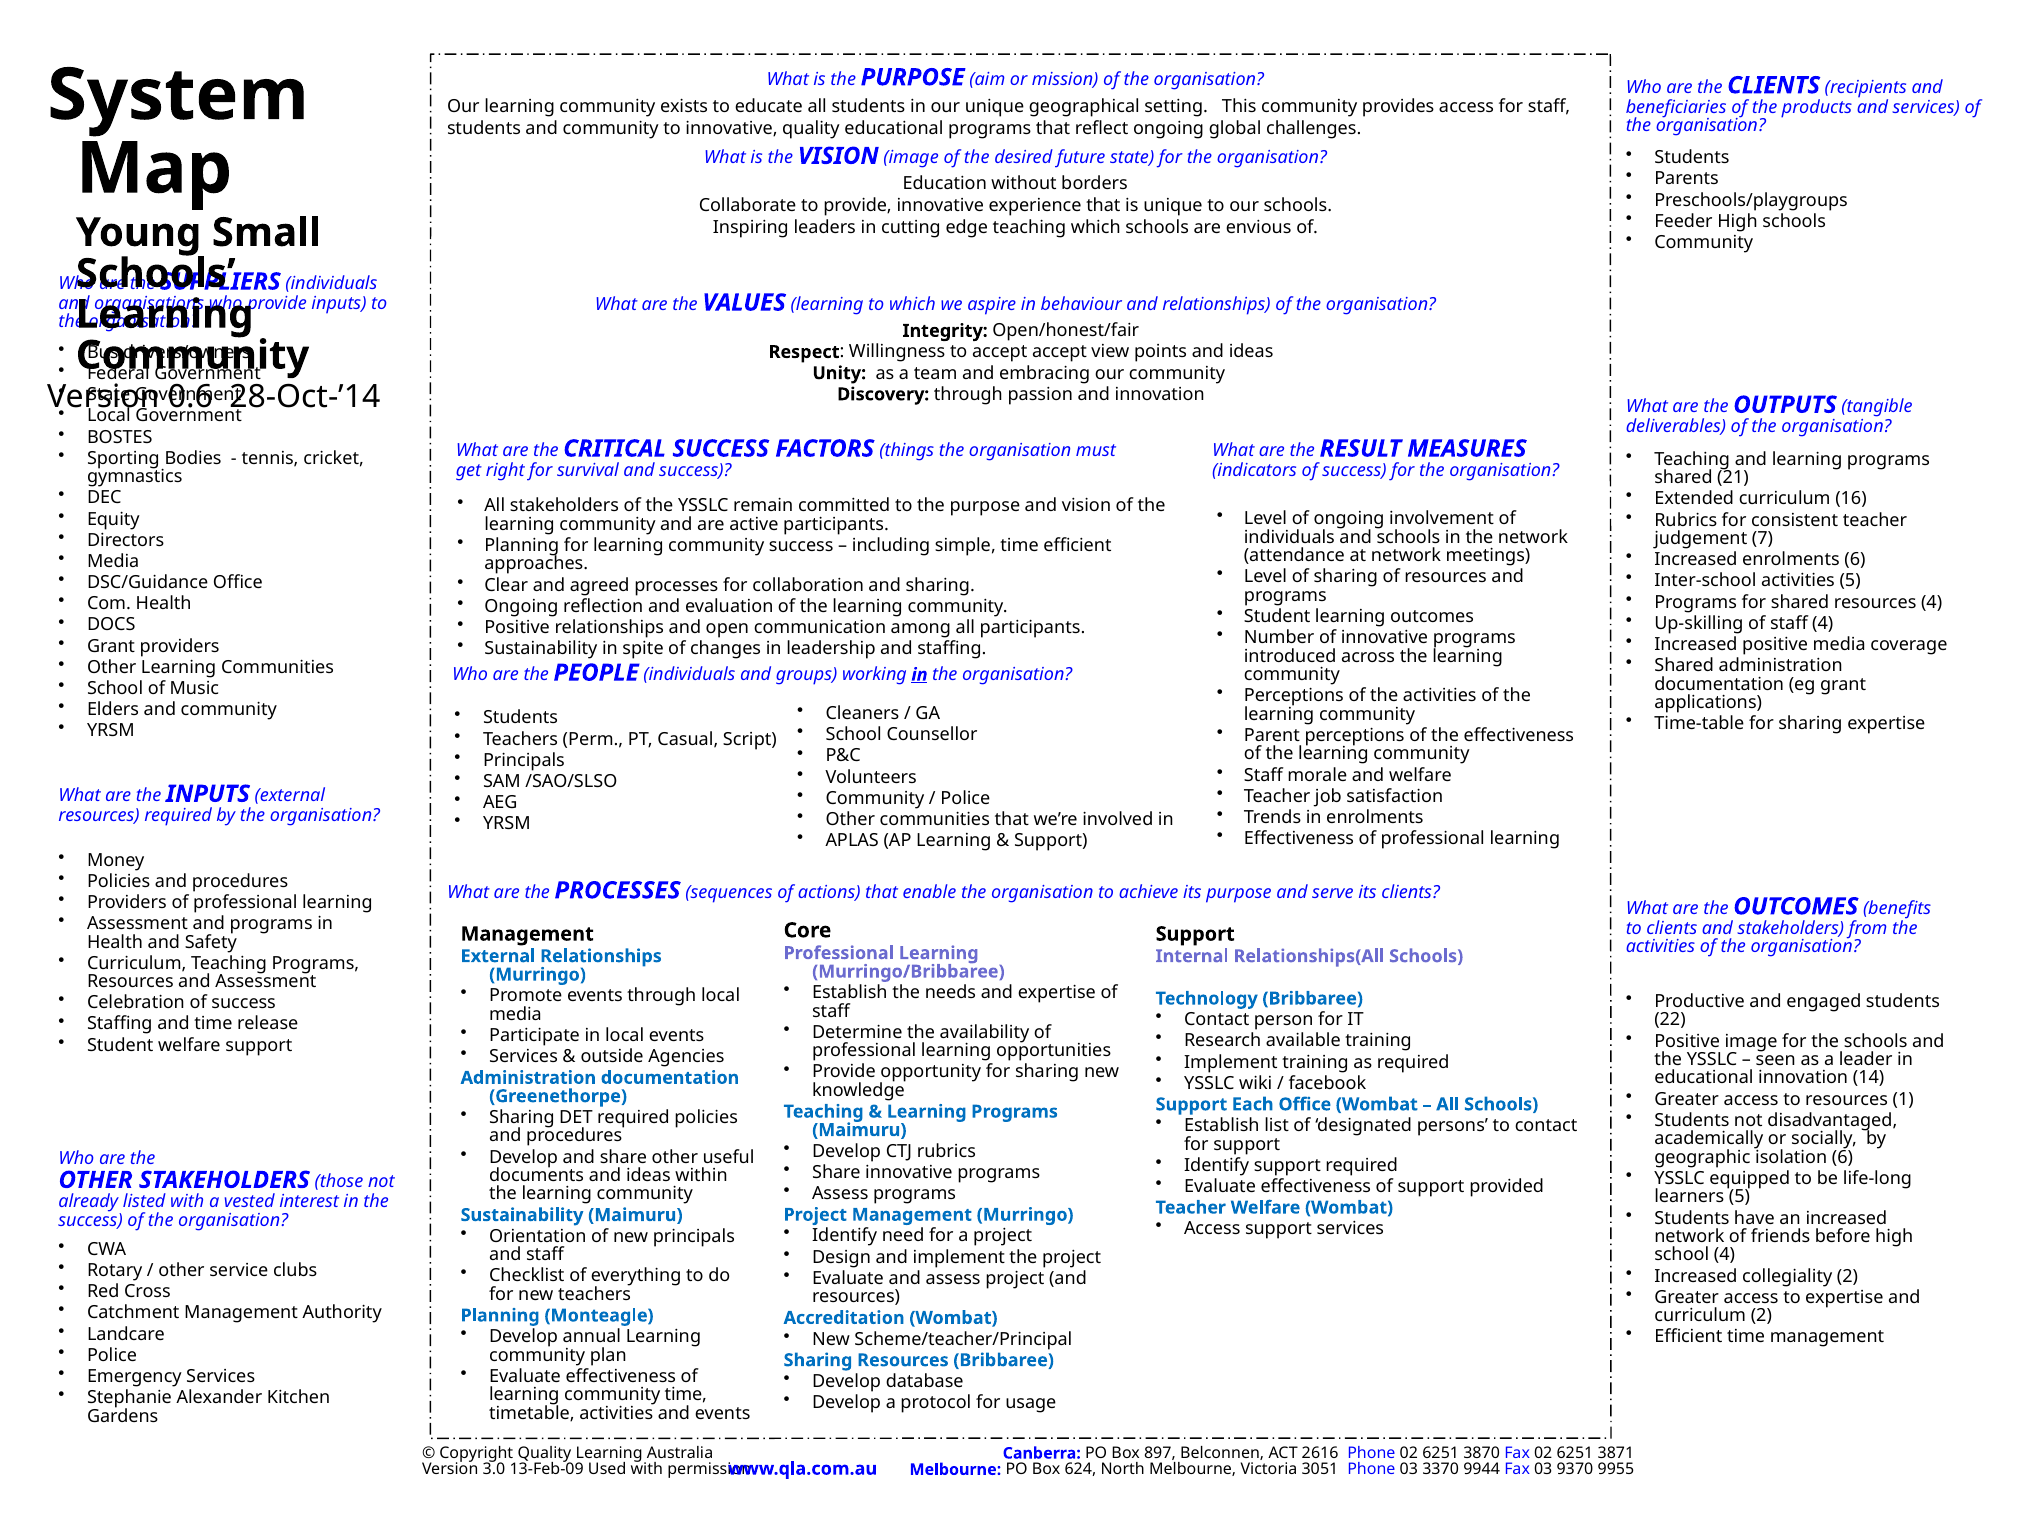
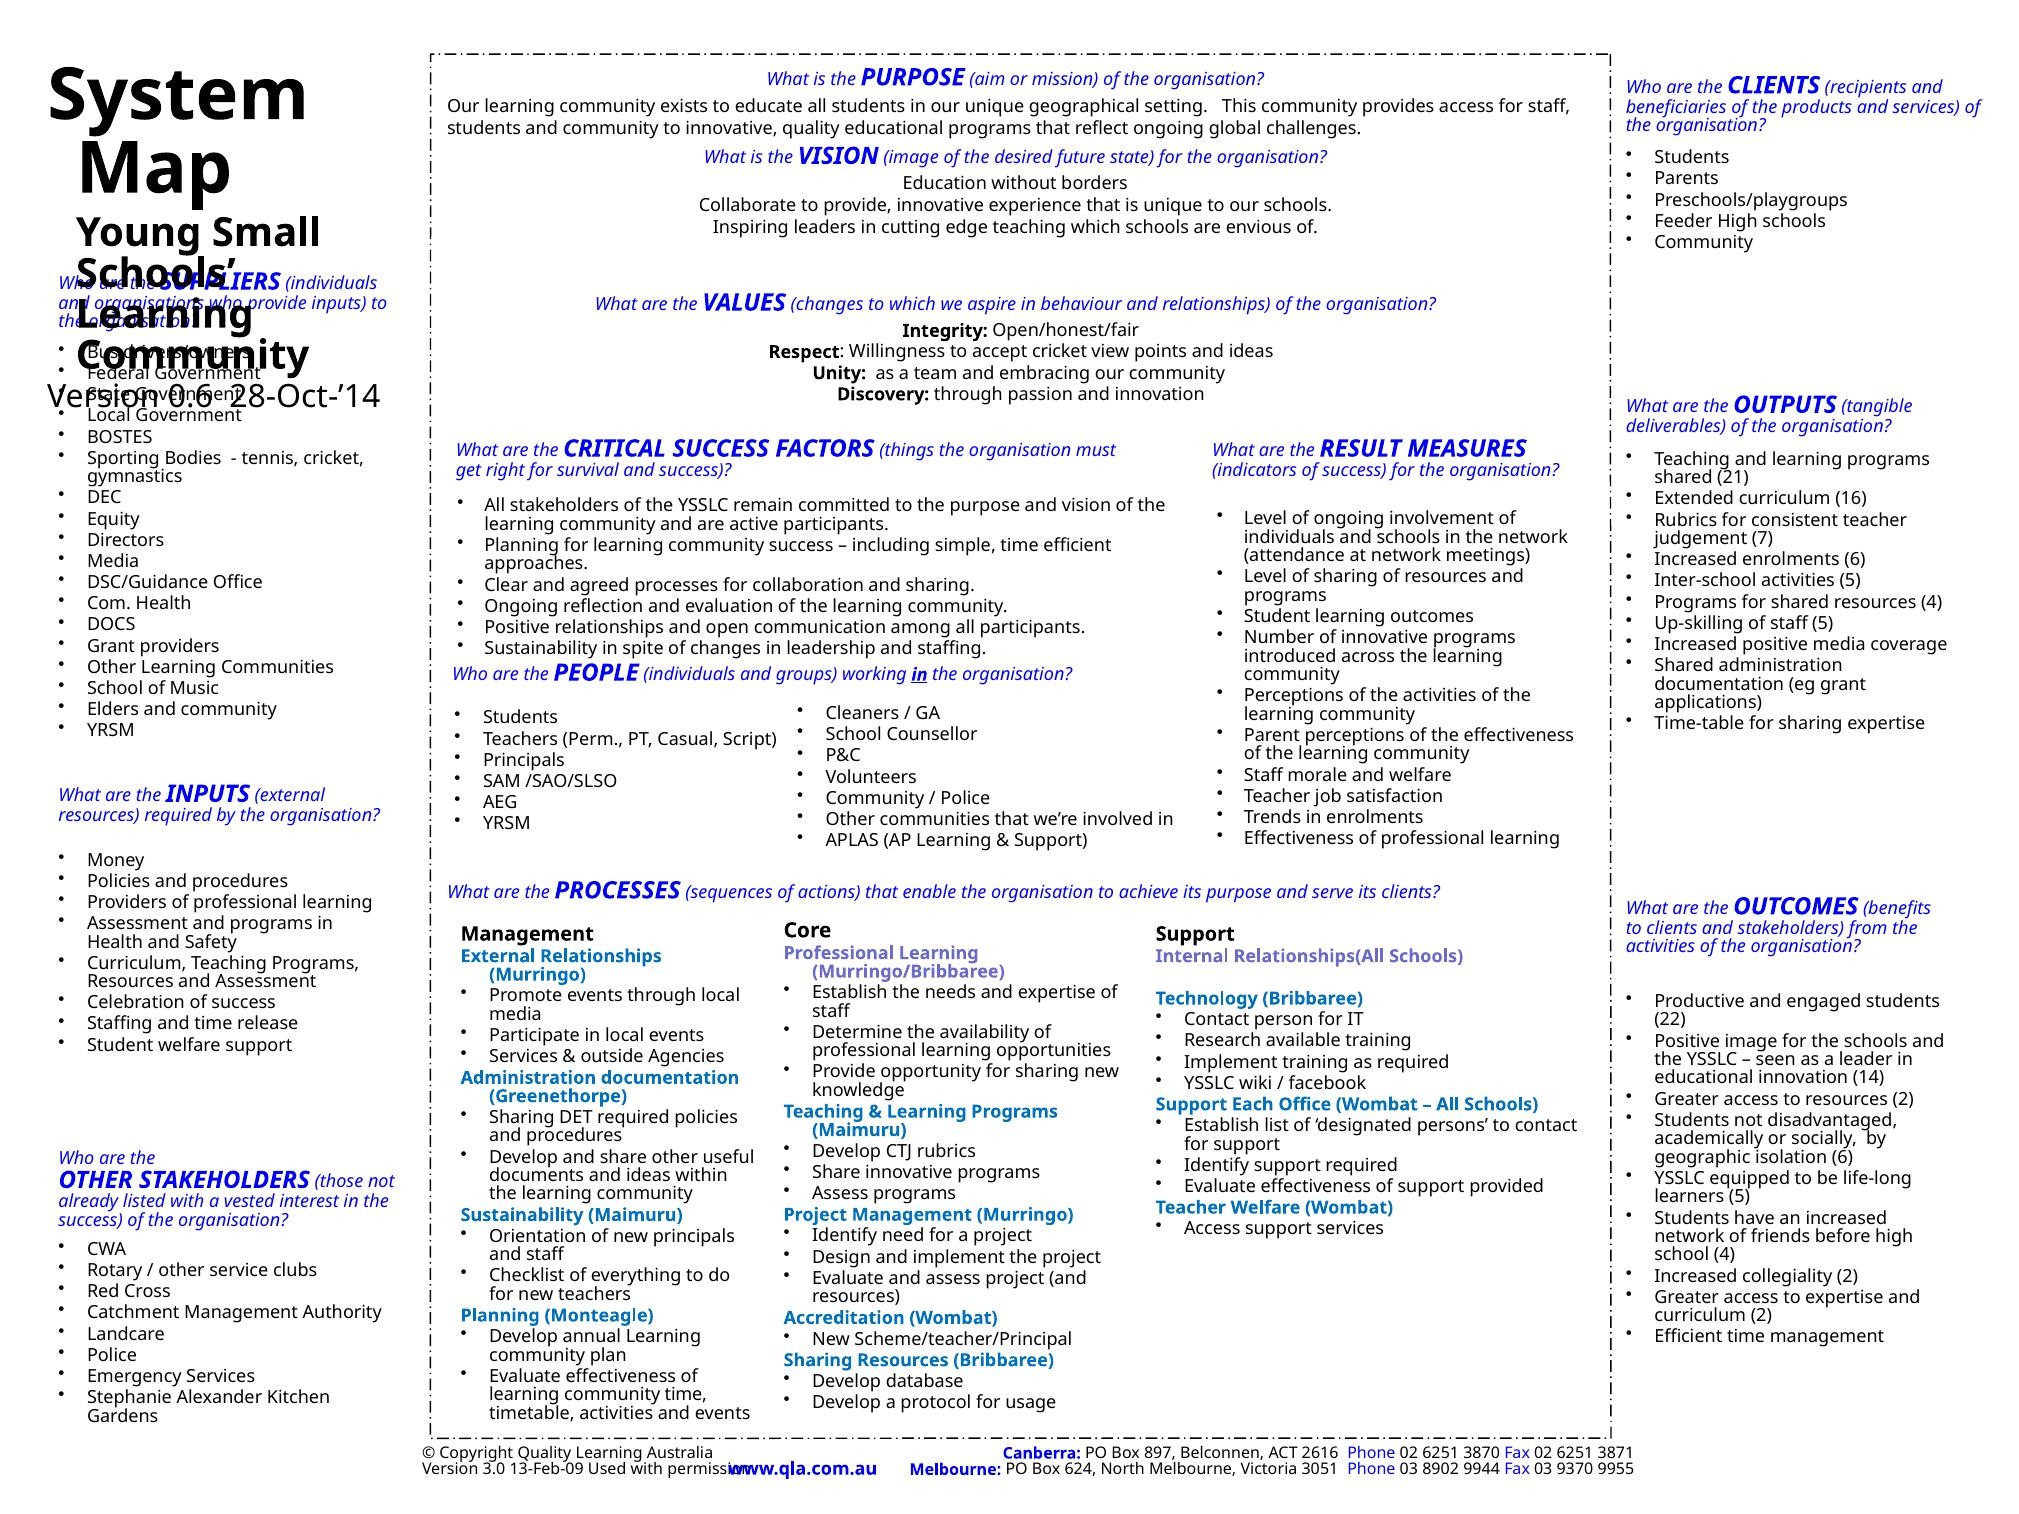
VALUES learning: learning -> changes
accept accept: accept -> cricket
staff 4: 4 -> 5
resources 1: 1 -> 2
3370: 3370 -> 8902
